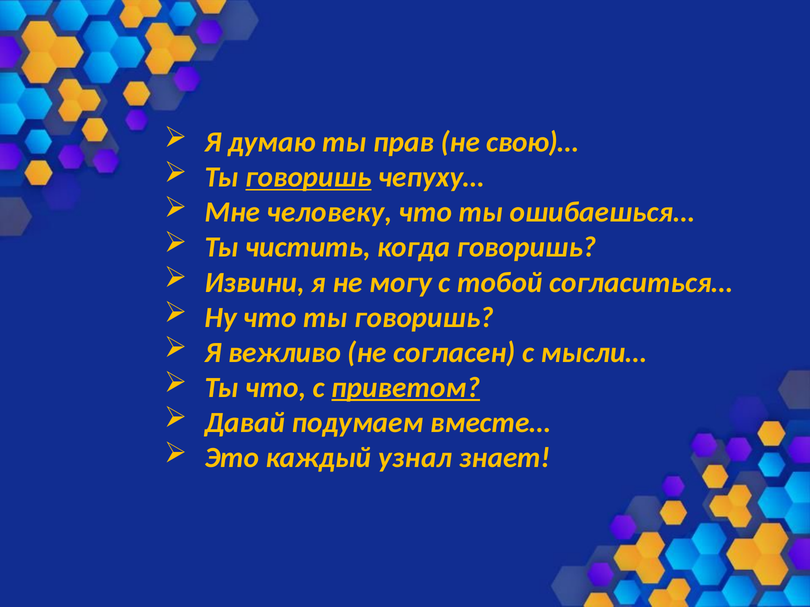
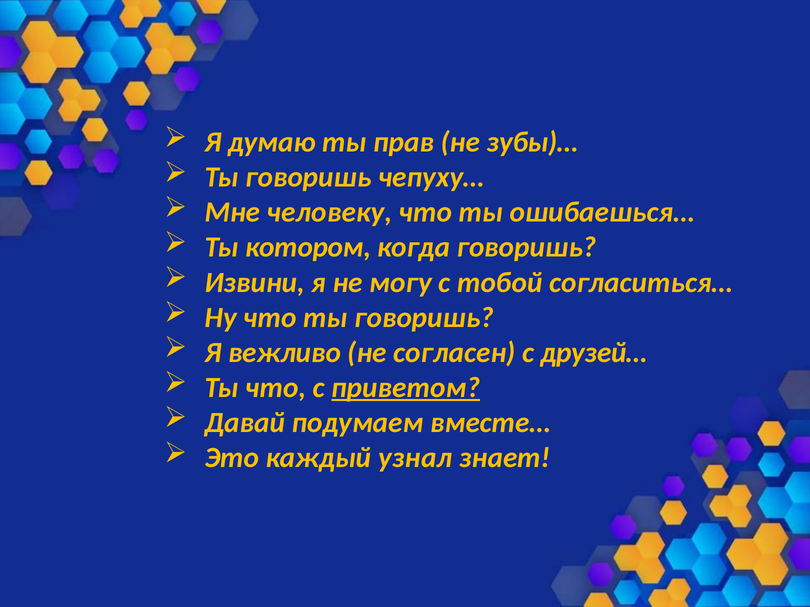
свою)…: свою)… -> зубы)…
говоришь at (308, 177) underline: present -> none
чистить: чистить -> котором
мысли…: мысли… -> друзей…
